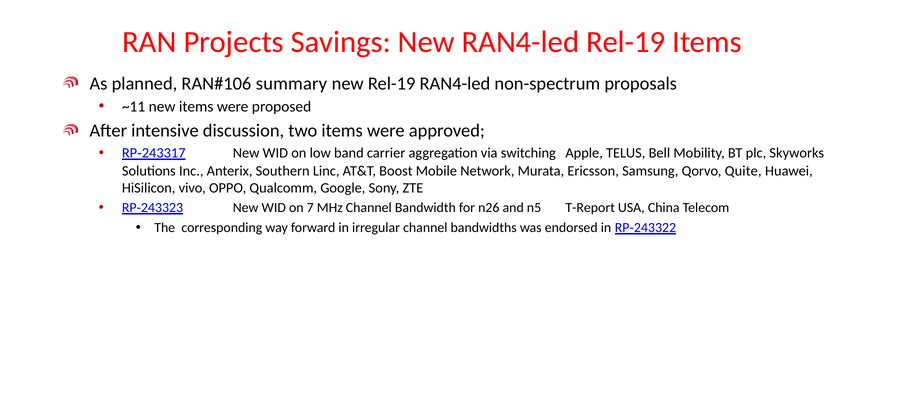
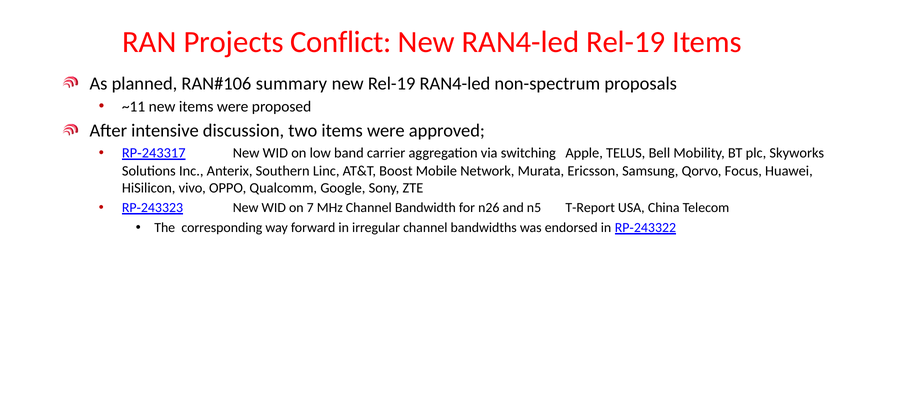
Savings: Savings -> Conflict
Quite: Quite -> Focus
